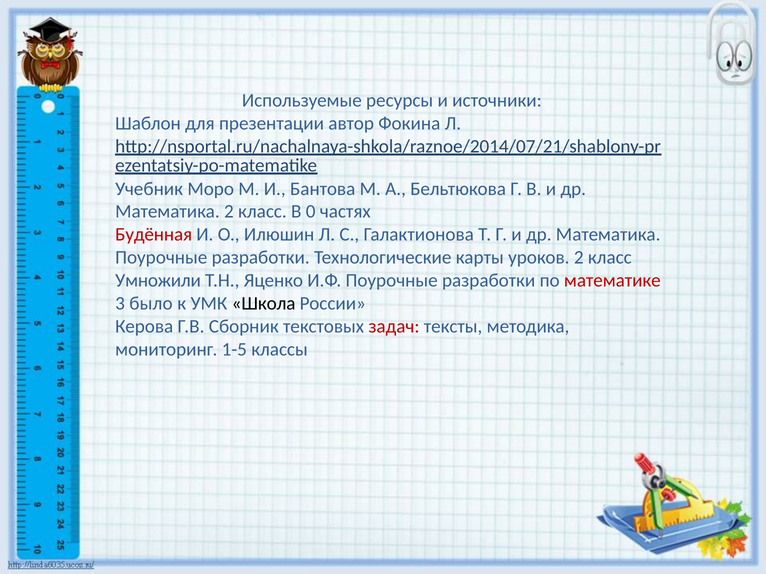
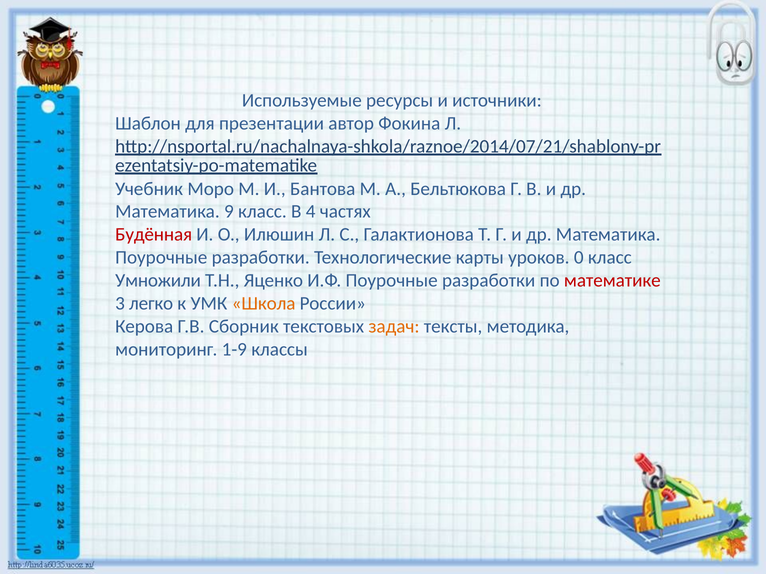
Математика 2: 2 -> 9
0: 0 -> 4
уроков 2: 2 -> 0
было: было -> легко
Школа colour: black -> orange
задач colour: red -> orange
1-5: 1-5 -> 1-9
